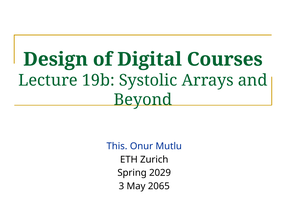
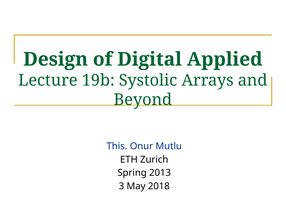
Courses: Courses -> Applied
2029: 2029 -> 2013
2065: 2065 -> 2018
